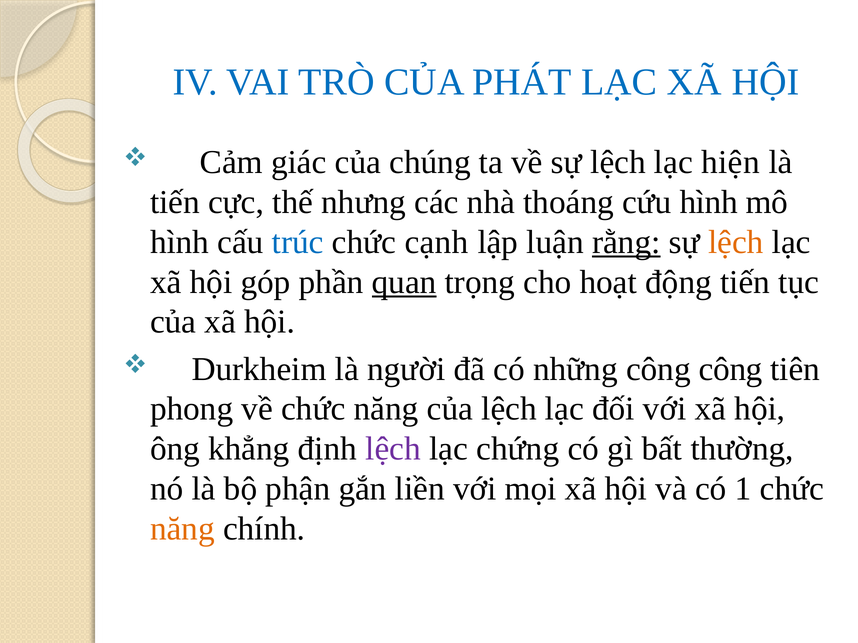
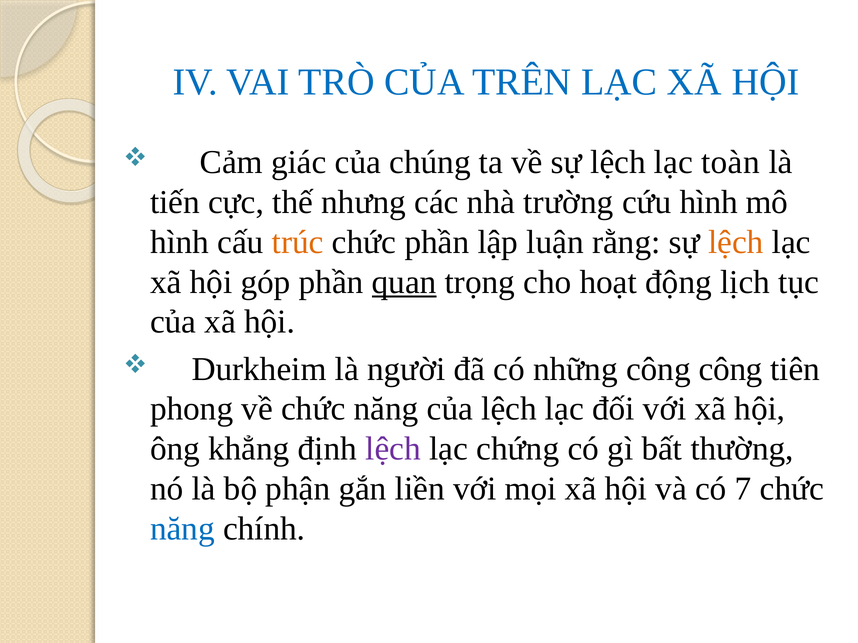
PHÁT: PHÁT -> TRÊN
hiện: hiện -> toàn
thoáng: thoáng -> trường
trúc colour: blue -> orange
chức cạnh: cạnh -> phần
rằng underline: present -> none
động tiến: tiến -> lịch
1: 1 -> 7
năng at (182, 529) colour: orange -> blue
